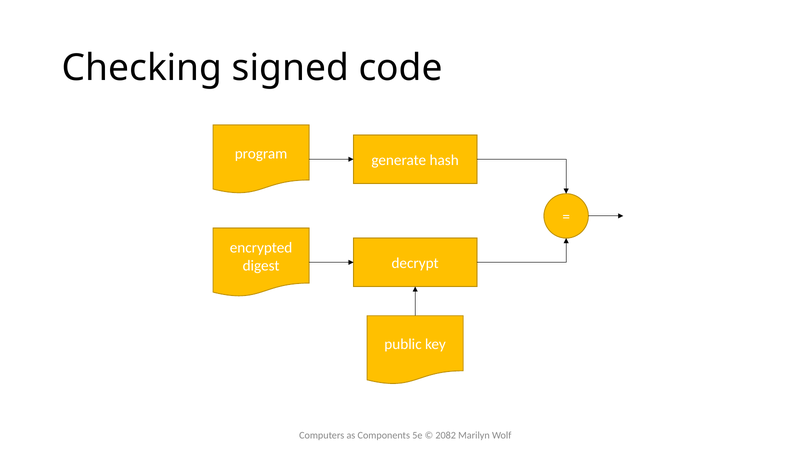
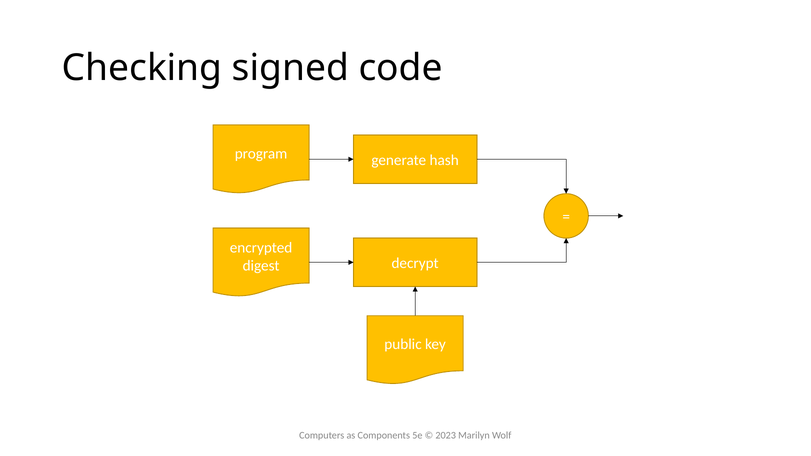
2082: 2082 -> 2023
